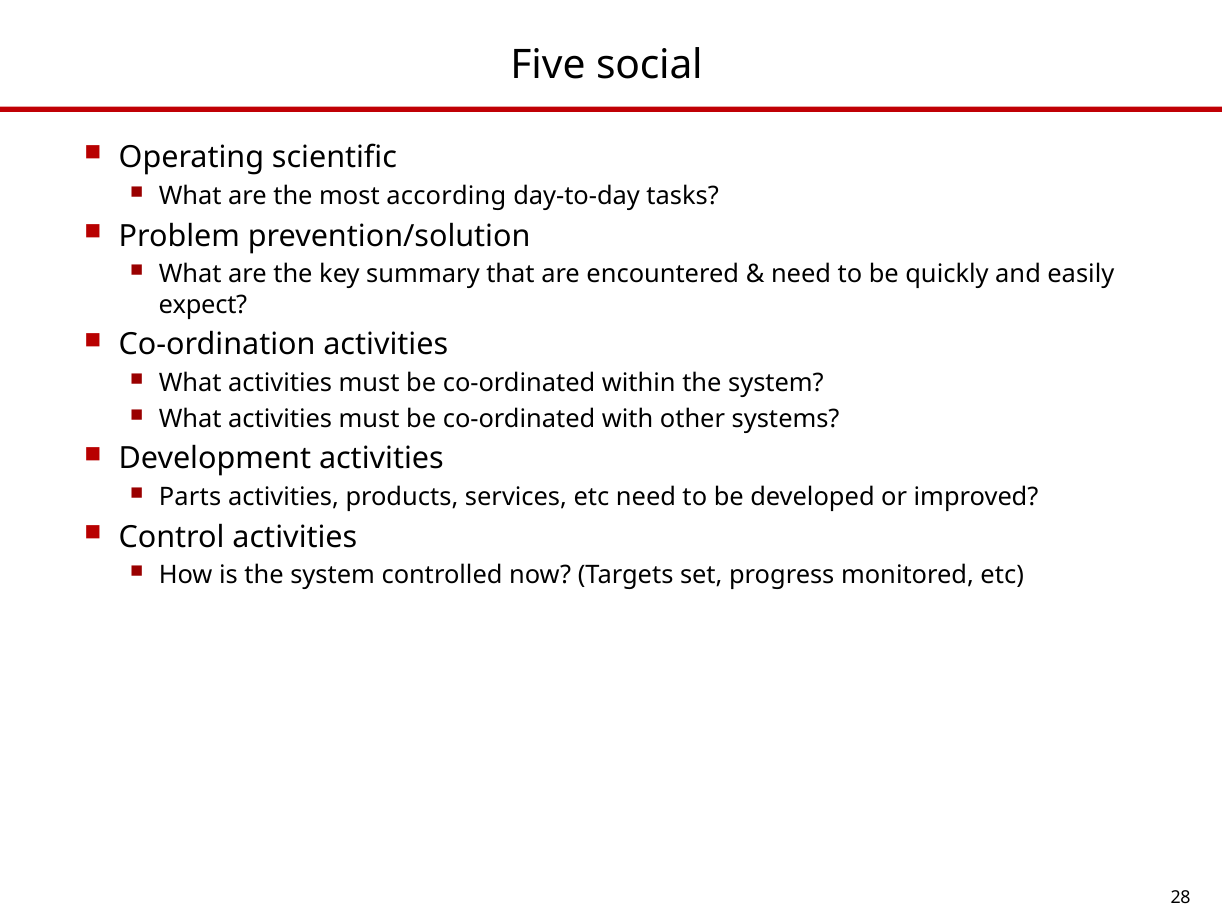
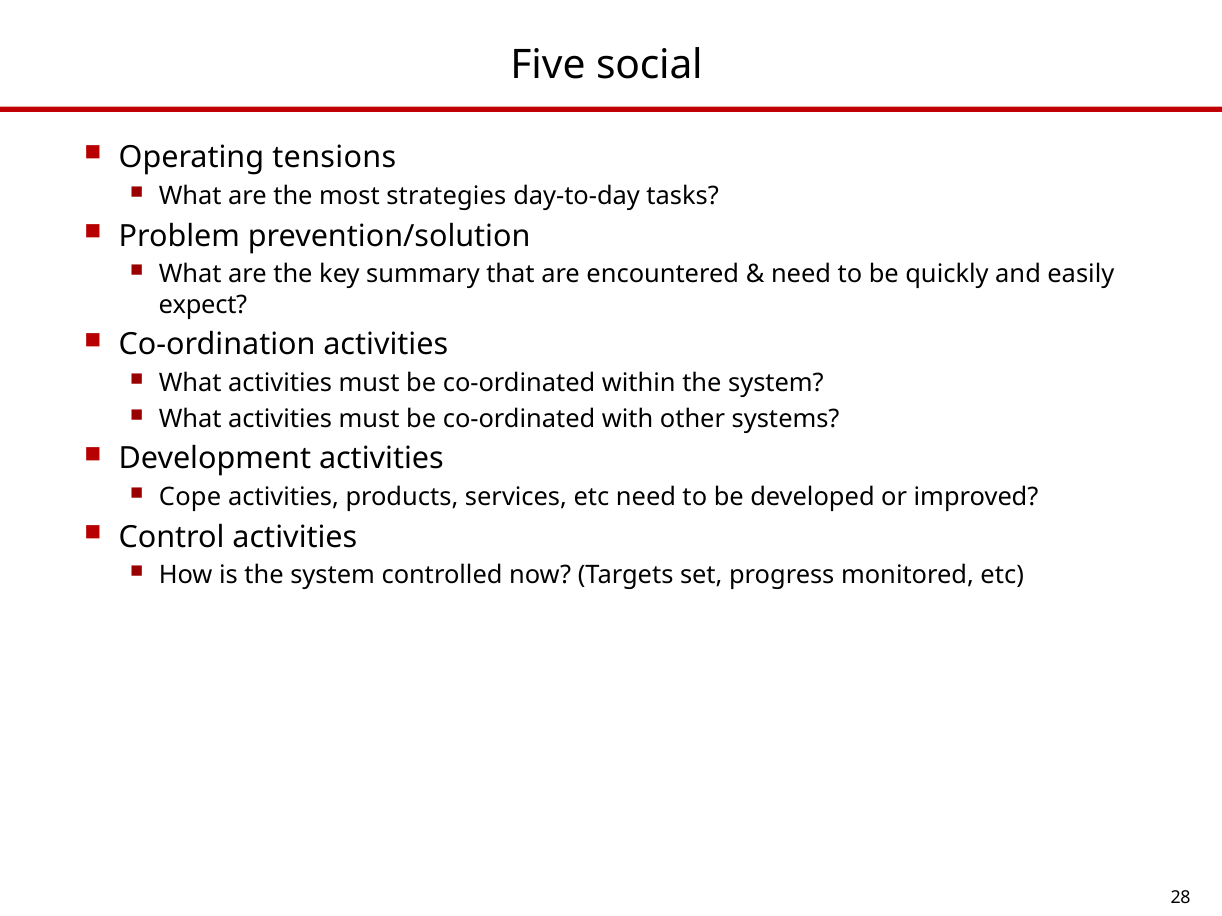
scientific: scientific -> tensions
according: according -> strategies
Parts: Parts -> Cope
